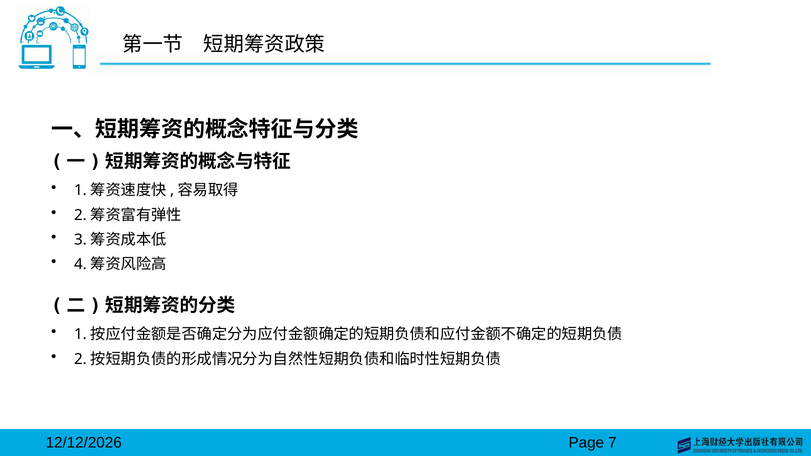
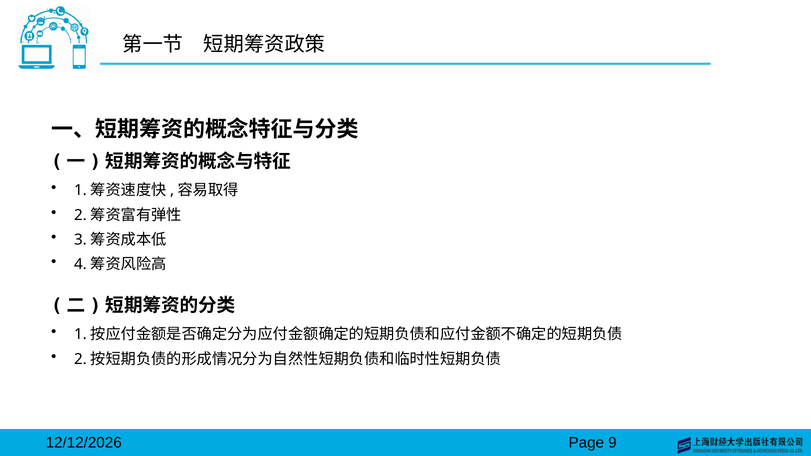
7: 7 -> 9
